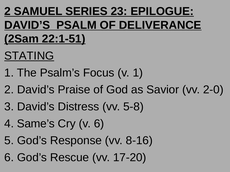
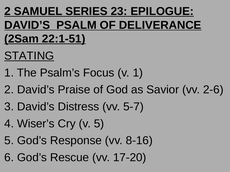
2-0: 2-0 -> 2-6
5-8: 5-8 -> 5-7
Same’s: Same’s -> Wiser’s
v 6: 6 -> 5
